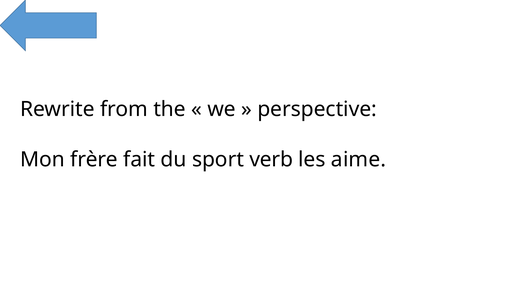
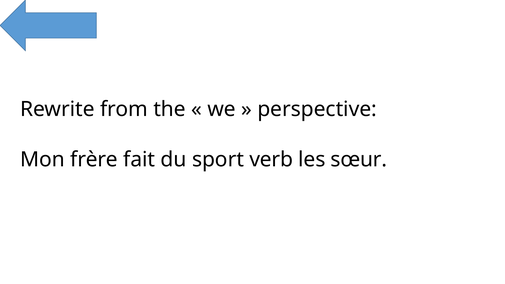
aime: aime -> sœur
